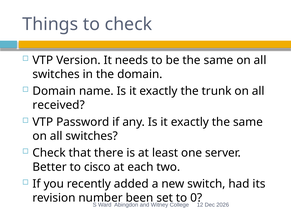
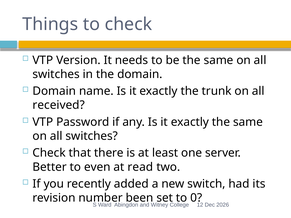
cisco: cisco -> even
each: each -> read
